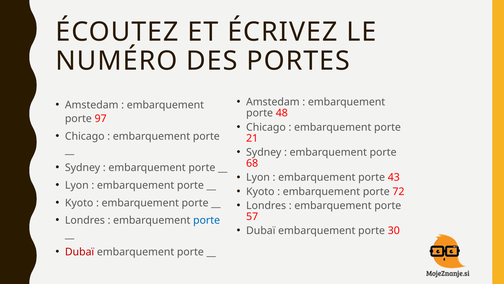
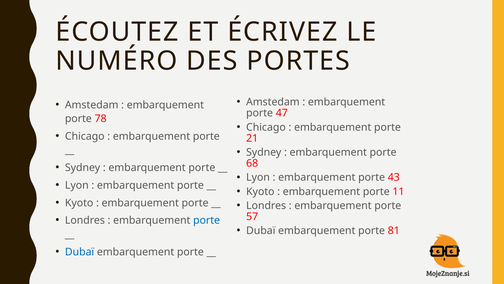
48: 48 -> 47
97: 97 -> 78
72: 72 -> 11
30: 30 -> 81
Dubaï at (80, 251) colour: red -> blue
